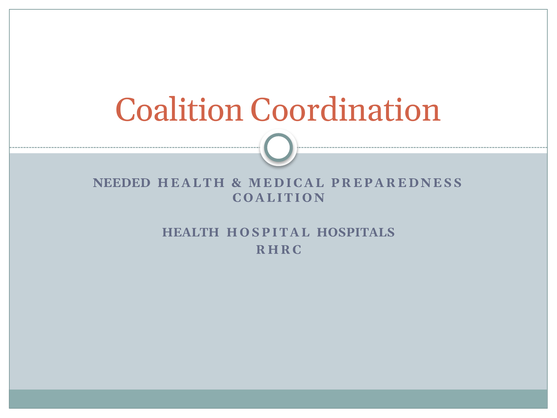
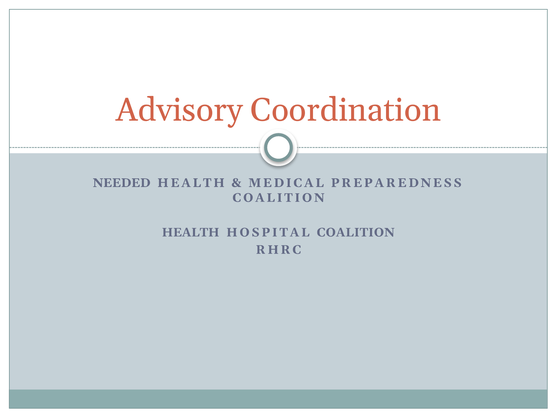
Coalition at (180, 110): Coalition -> Advisory
HOSPITAL HOSPITALS: HOSPITALS -> COALITION
